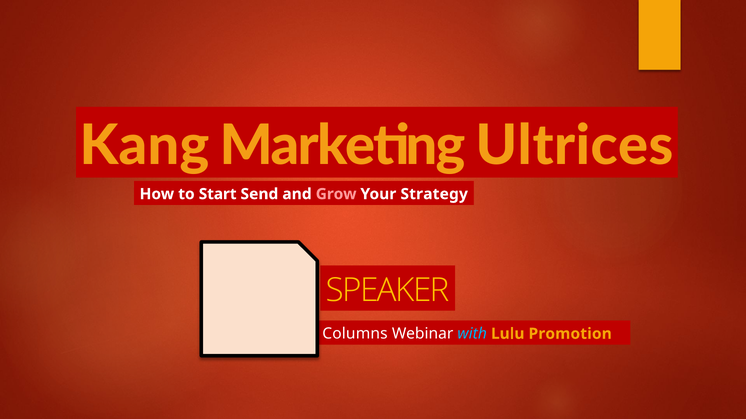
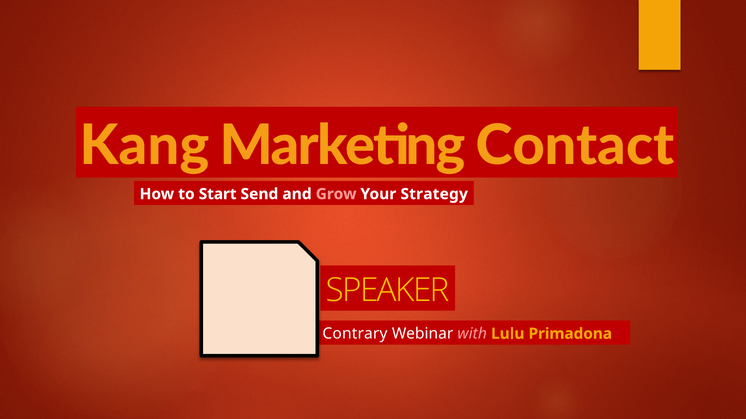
Ultrices: Ultrices -> Contact
Columns: Columns -> Contrary
with colour: light blue -> pink
Promotion: Promotion -> Primadona
